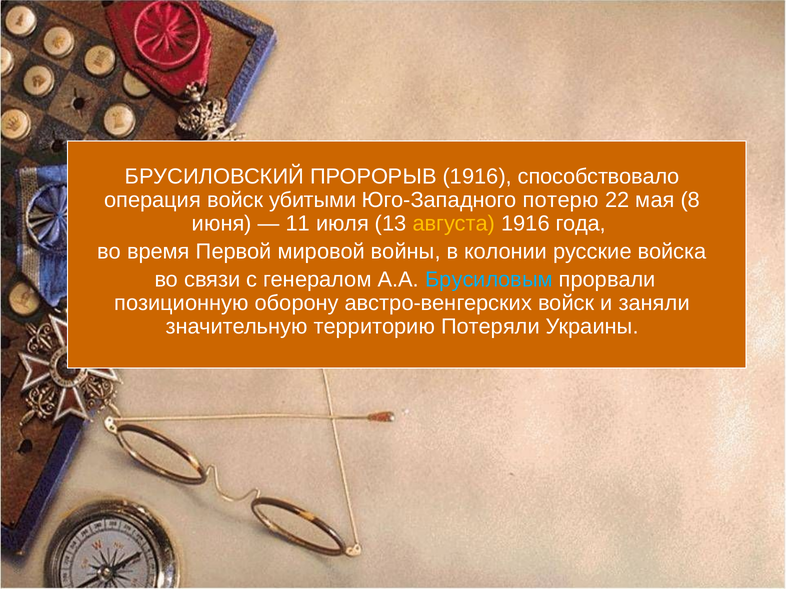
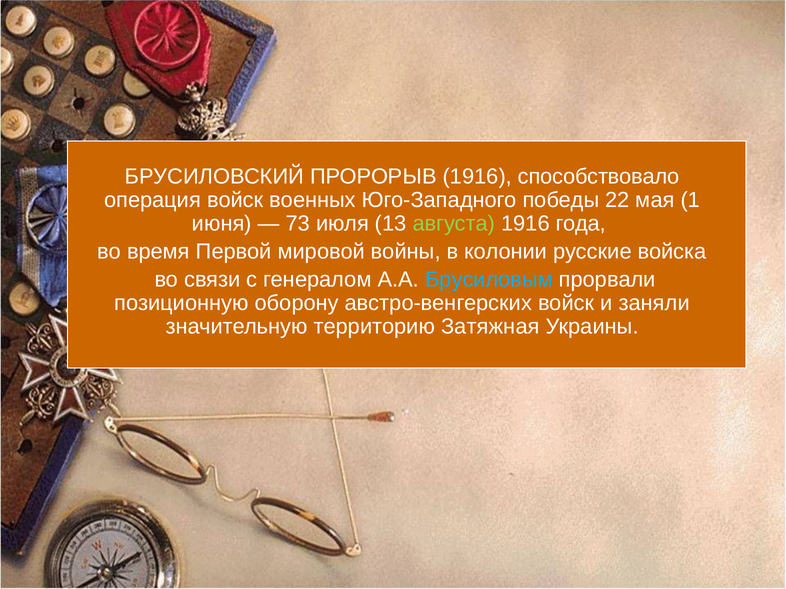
убитыми: убитыми -> военных
потерю: потерю -> победы
8: 8 -> 1
11: 11 -> 73
августа colour: yellow -> light green
Потеряли: Потеряли -> Затяжная
